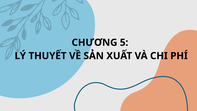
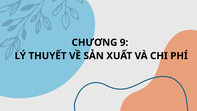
5: 5 -> 9
